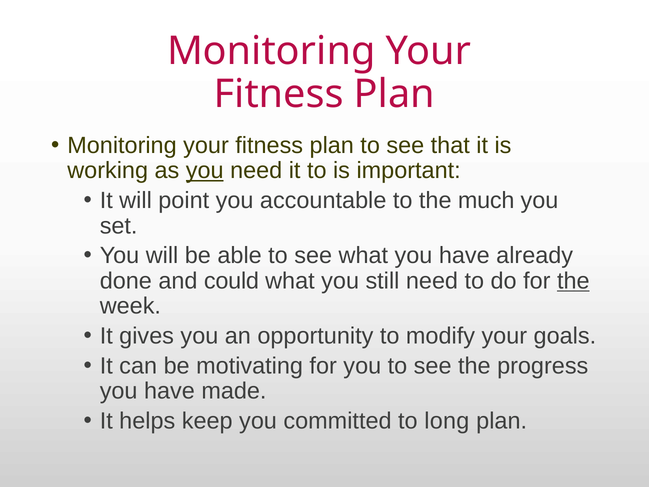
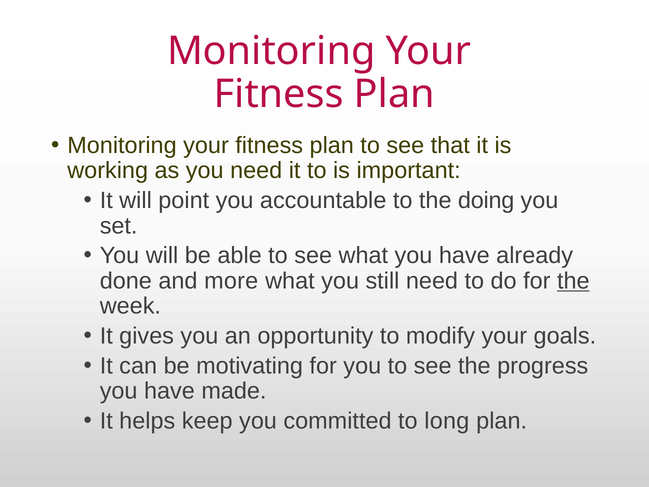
you at (205, 171) underline: present -> none
much: much -> doing
could: could -> more
